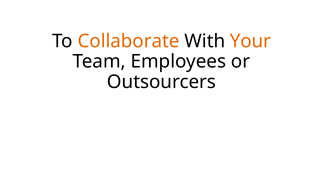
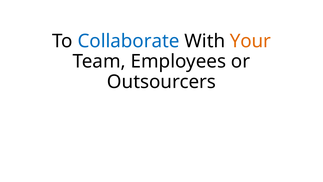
Collaborate colour: orange -> blue
